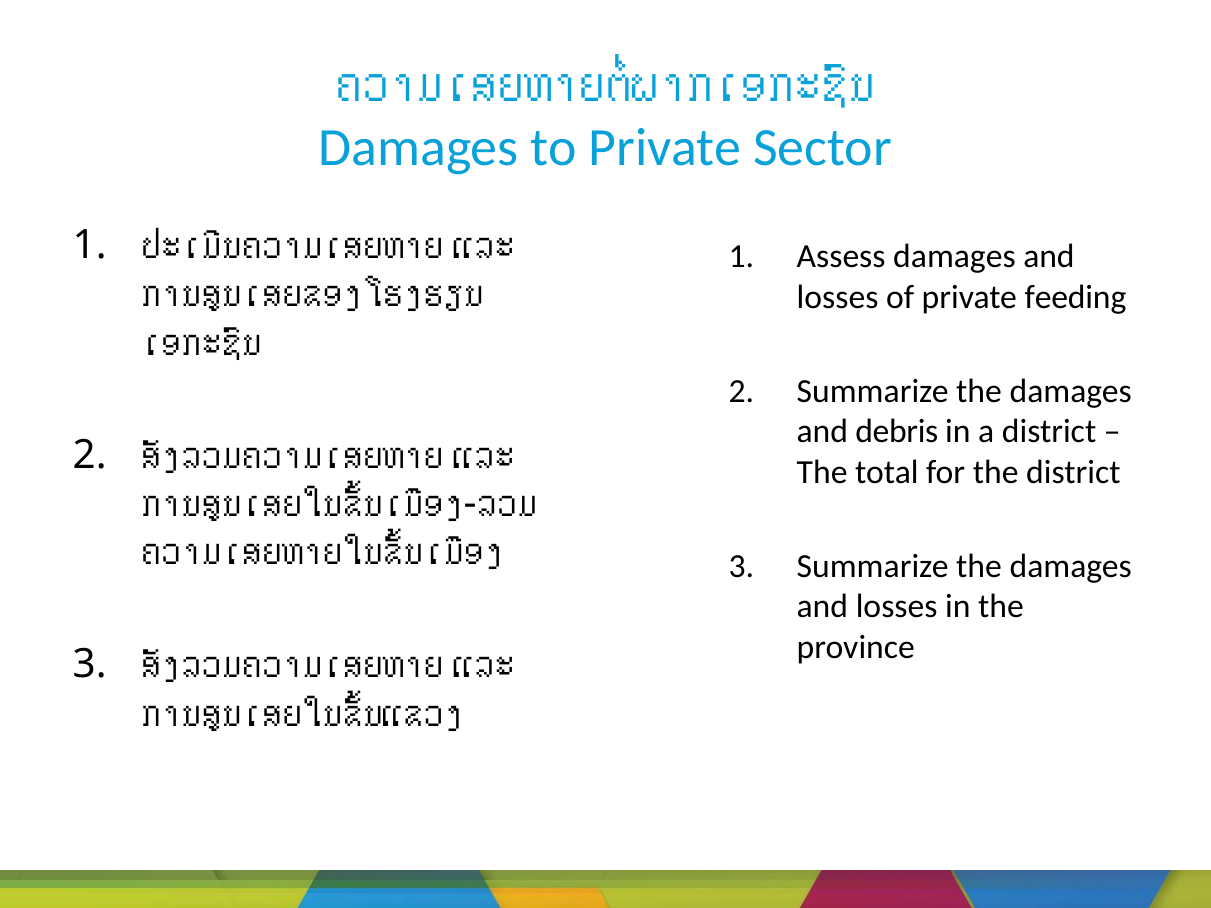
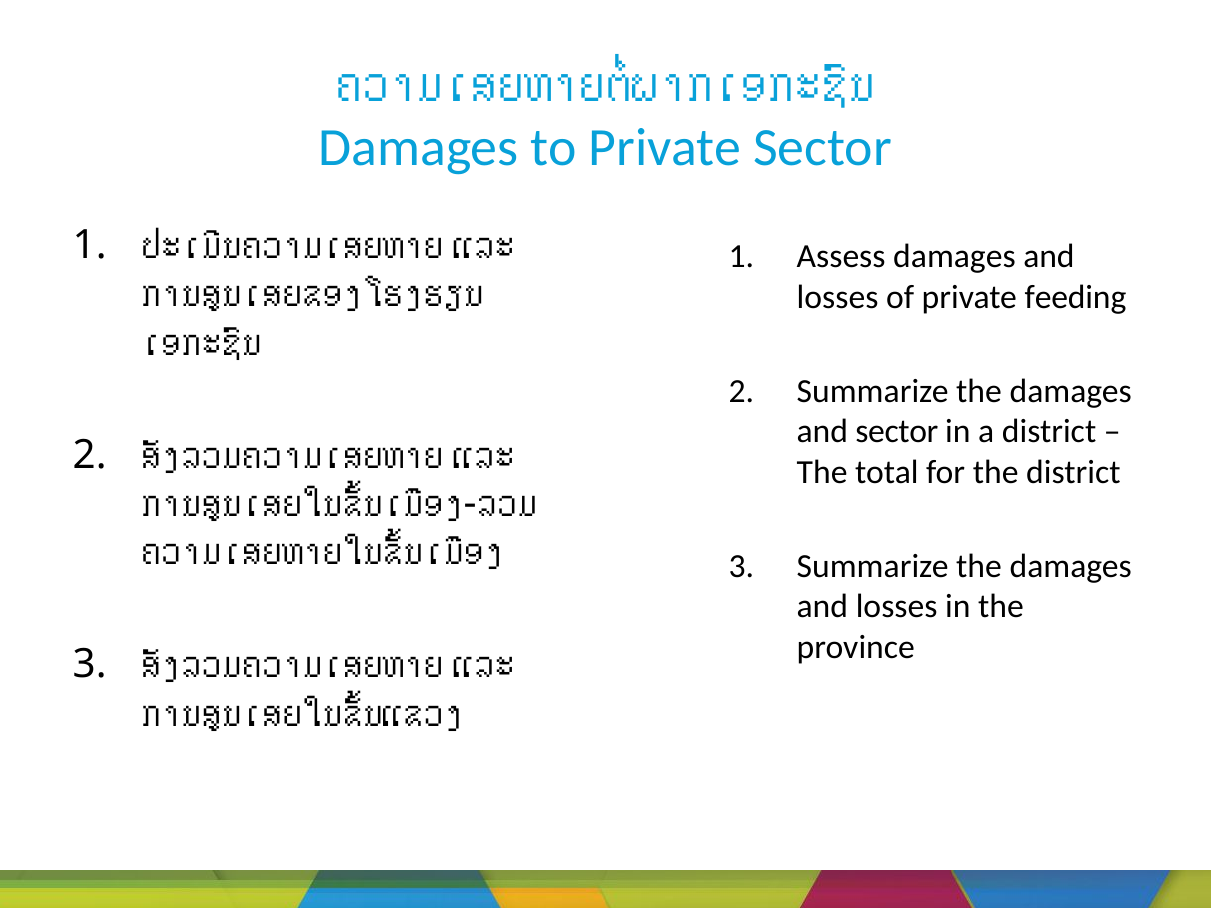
and debris: debris -> sector
